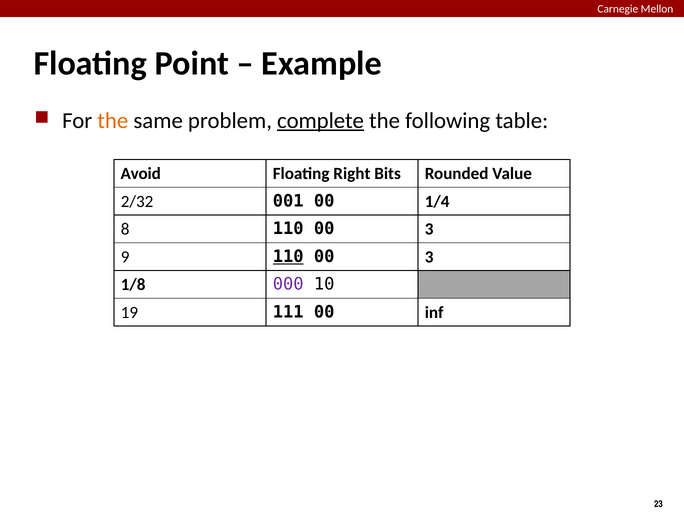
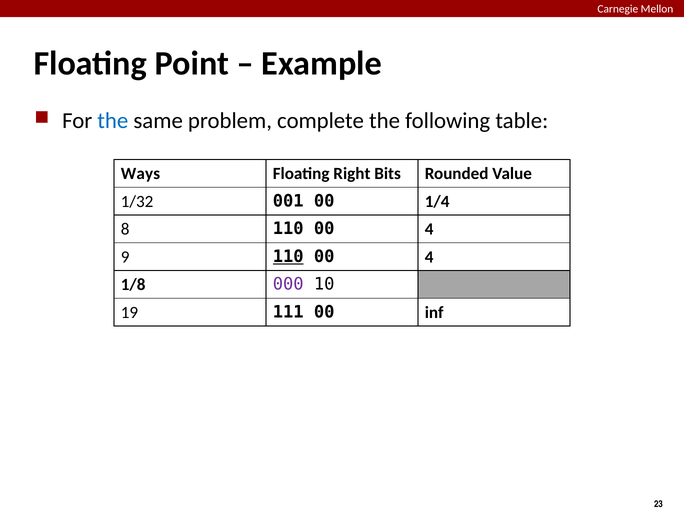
the at (113, 121) colour: orange -> blue
complete underline: present -> none
Avoid: Avoid -> Ways
2/32: 2/32 -> 1/32
8 110 00 3: 3 -> 4
3 at (429, 257): 3 -> 4
